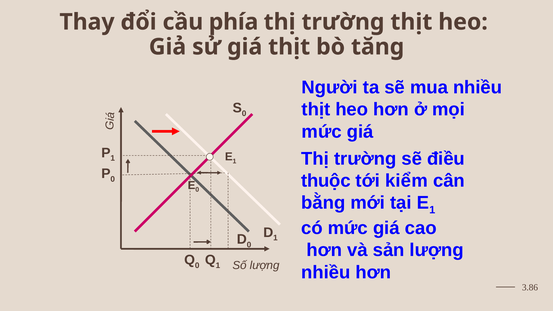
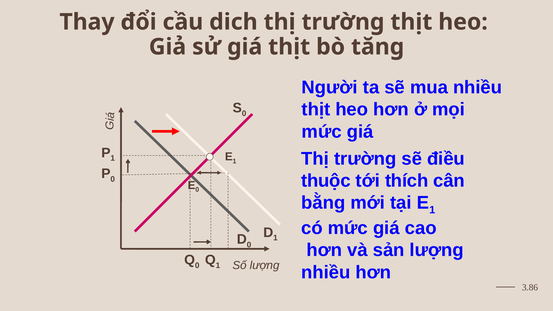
phía: phía -> dịch
kiểm: kiểm -> thích
